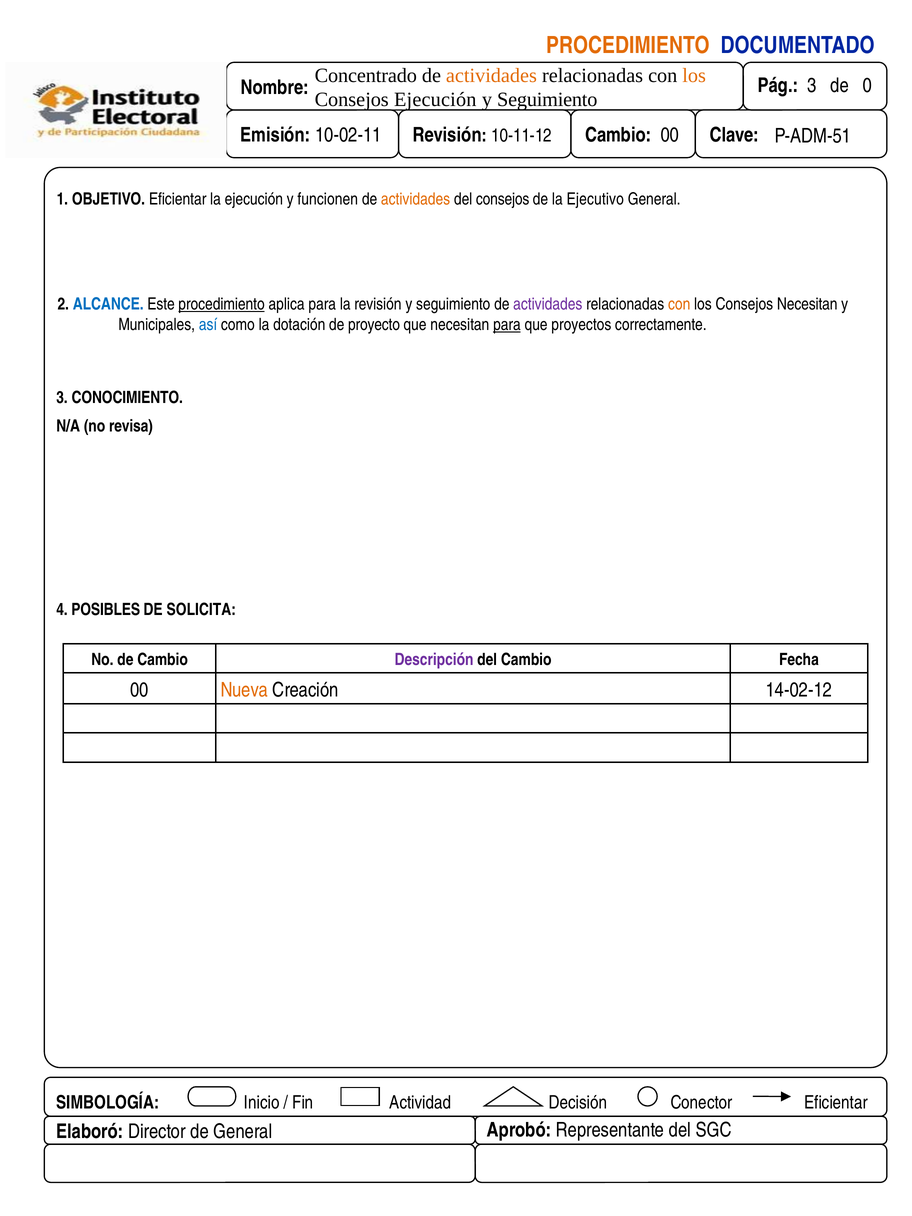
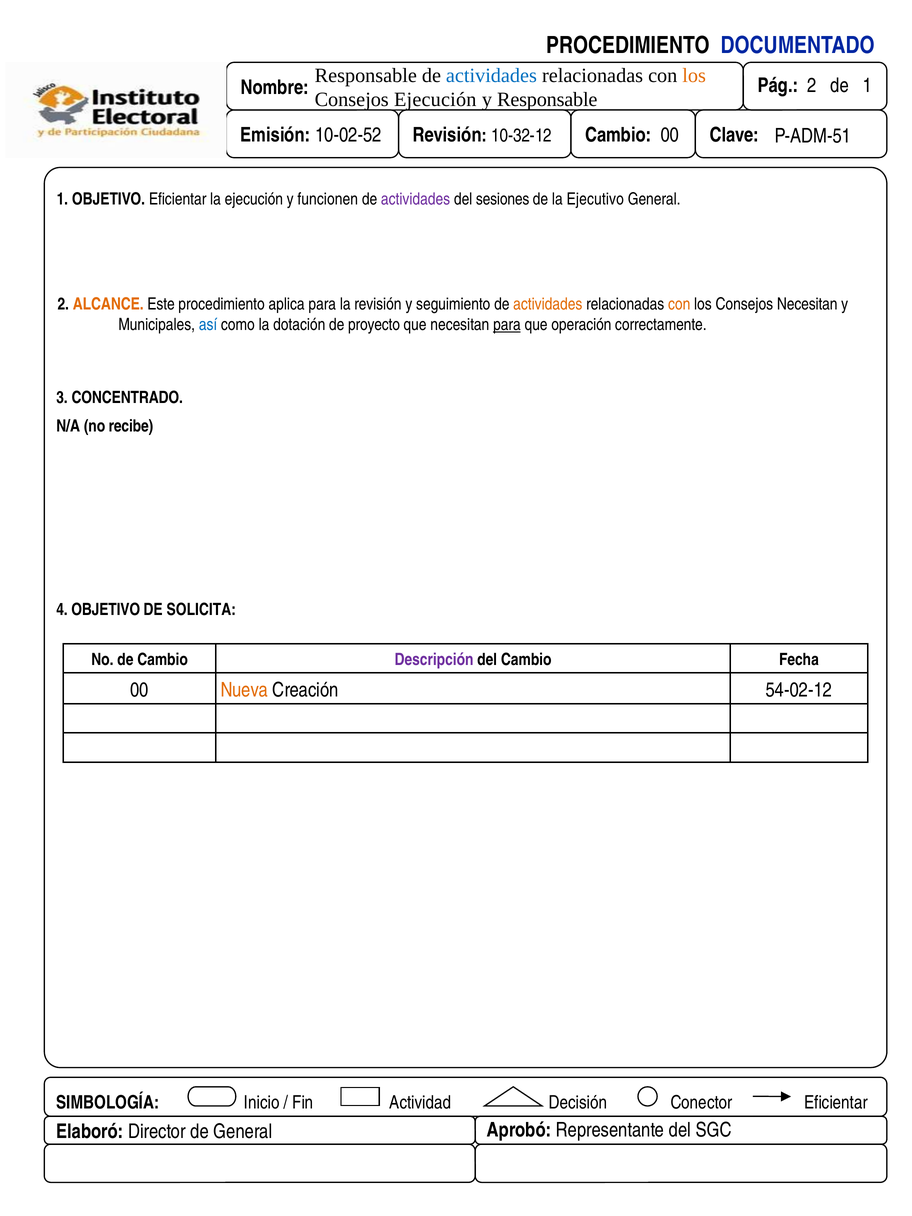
PROCEDIMIENTO at (628, 46) colour: orange -> black
Concentrado at (366, 75): Concentrado -> Responsable
actividades at (491, 75) colour: orange -> blue
3 at (812, 86): 3 -> 2
de 0: 0 -> 1
Seguimiento at (547, 100): Seguimiento -> Responsable
10-02-11: 10-02-11 -> 10-02-52
10-11-12: 10-11-12 -> 10-32-12
actividades at (416, 199) colour: orange -> purple
del consejos: consejos -> sesiones
ALCANCE colour: blue -> orange
procedimiento at (222, 304) underline: present -> none
actividades at (548, 304) colour: purple -> orange
proyectos: proyectos -> operación
CONOCIMIENTO: CONOCIMIENTO -> CONCENTRADO
revisa: revisa -> recibe
4 POSIBLES: POSIBLES -> OBJETIVO
14-02-12: 14-02-12 -> 54-02-12
